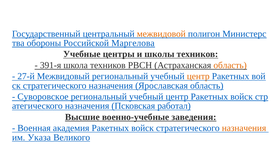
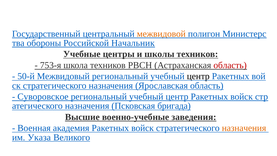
Маргелова: Маргелова -> Начальник
391-я: 391-я -> 753-я
область at (230, 65) colour: orange -> red
27-й: 27-й -> 50-й
центр at (198, 76) colour: orange -> black
работал: работал -> бригада
